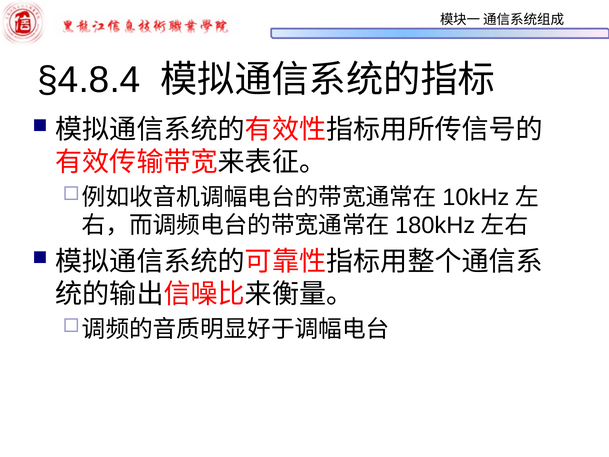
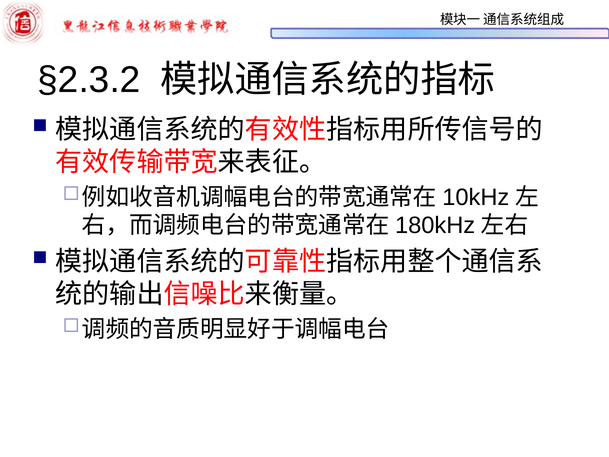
§4.8.4: §4.8.4 -> §2.3.2
